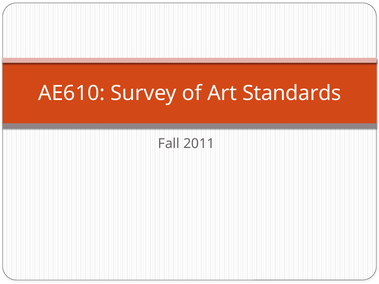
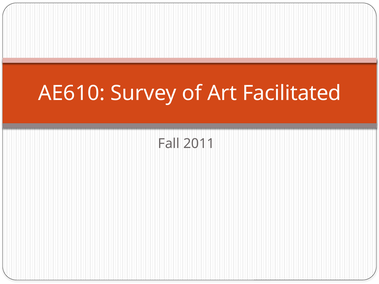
Standards: Standards -> Facilitated
